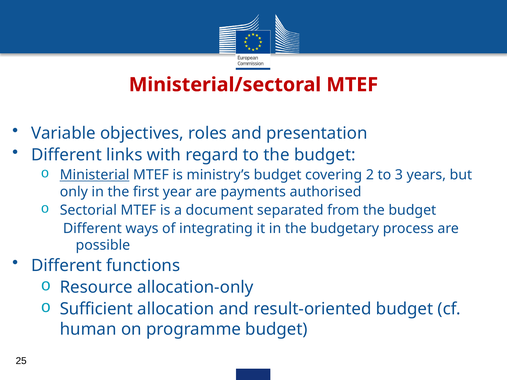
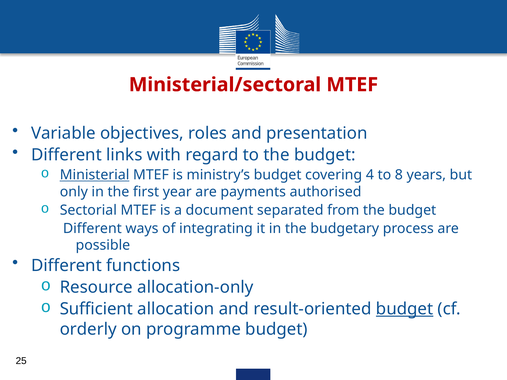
2: 2 -> 4
3: 3 -> 8
budget at (405, 309) underline: none -> present
human: human -> orderly
